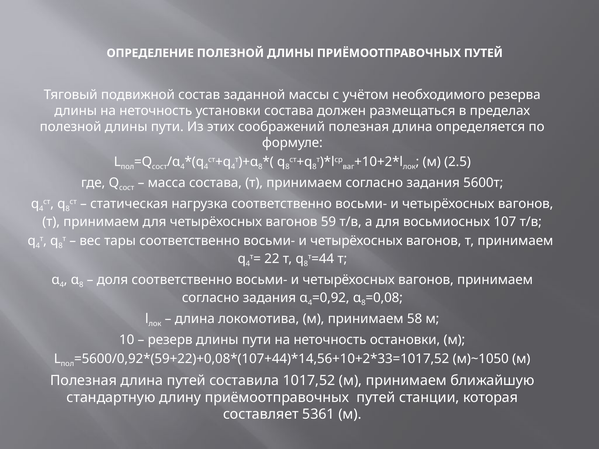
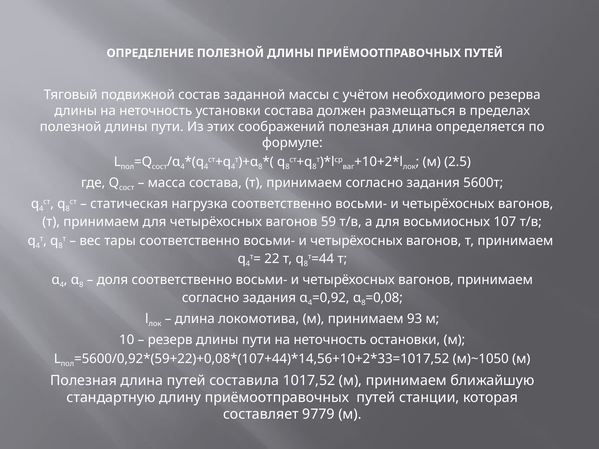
58: 58 -> 93
5361: 5361 -> 9779
